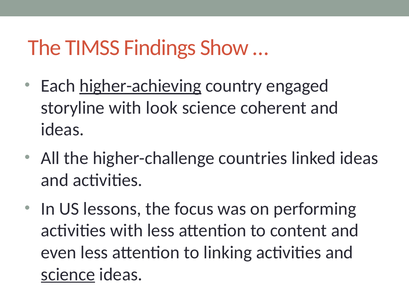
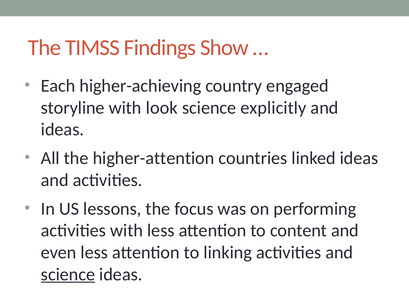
higher-achieving underline: present -> none
coherent: coherent -> explicitly
higher-challenge: higher-challenge -> higher-attention
